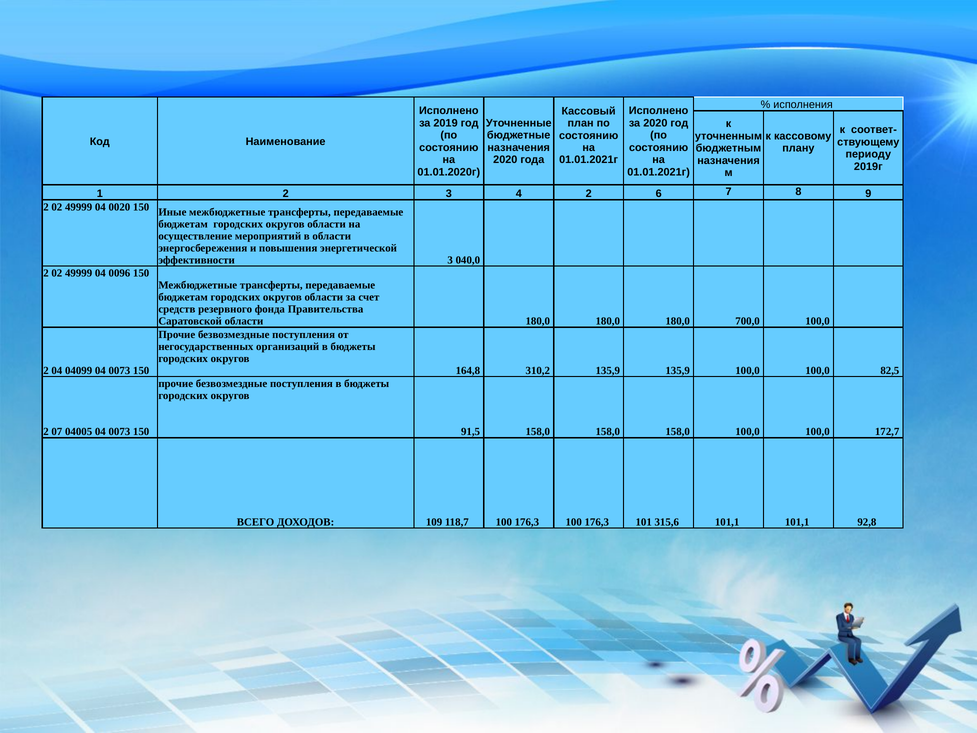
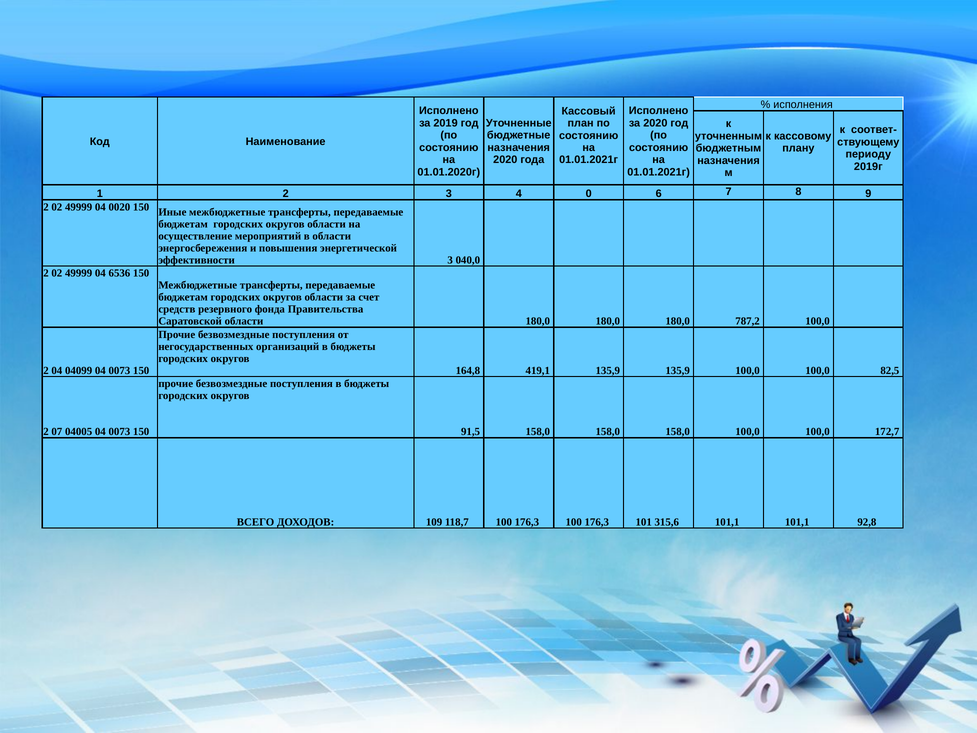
4 2: 2 -> 0
0096: 0096 -> 6536
700,0: 700,0 -> 787,2
310,2: 310,2 -> 419,1
